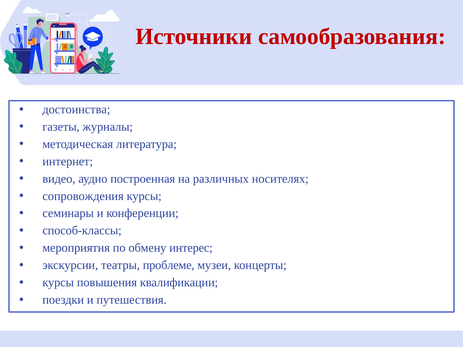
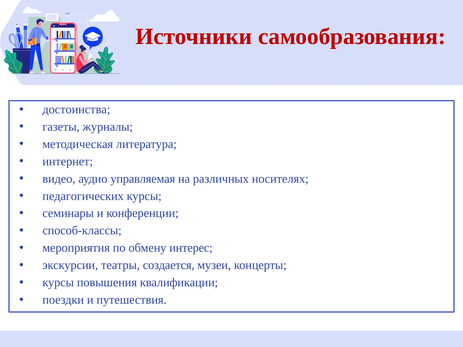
построенная: построенная -> управляемая
сопровождения: сопровождения -> педагогических
проблеме: проблеме -> создается
